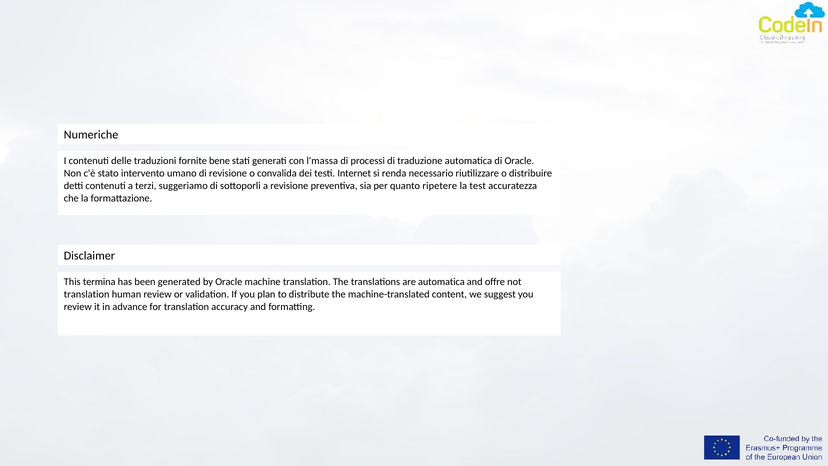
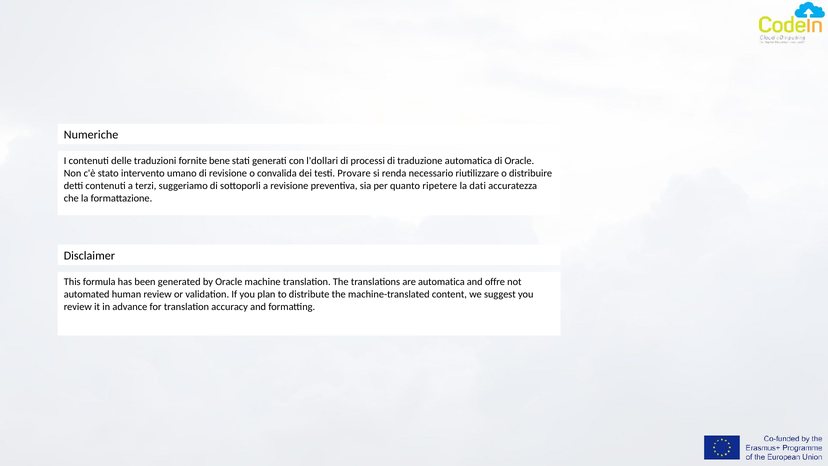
l'massa: l'massa -> l'dollari
Internet: Internet -> Provare
test: test -> dati
termina: termina -> formula
translation at (87, 294): translation -> automated
